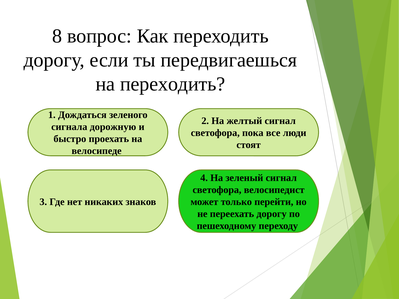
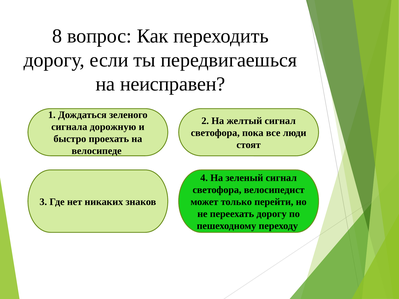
на переходить: переходить -> неисправен
